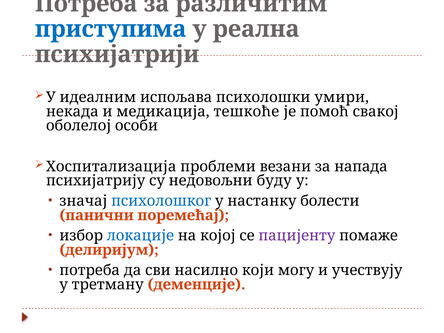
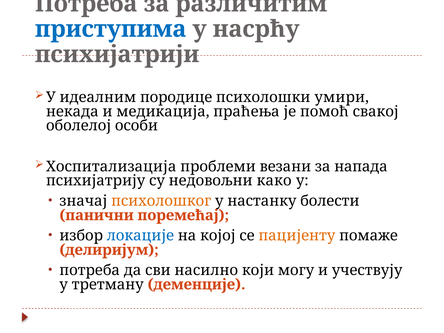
реална: реална -> насрћу
испољава: испољава -> породице
тешкоће: тешкоће -> праћења
буду: буду -> како
психолошког colour: blue -> orange
пацијенту colour: purple -> orange
